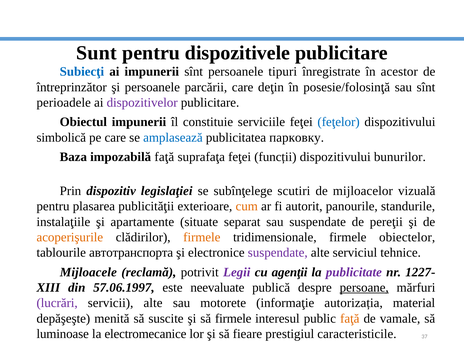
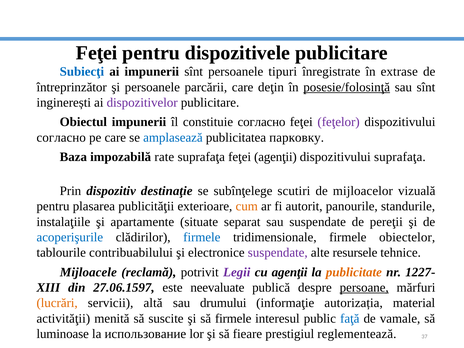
Sunt at (97, 53): Sunt -> Feţei
acestor: acestor -> extrase
posesie/folosinţă underline: none -> present
perioadele: perioadele -> inginerești
constituie serviciile: serviciile -> согласно
feţelor colour: blue -> purple
simbolică at (61, 137): simbolică -> согласно
impozabilă faţă: faţă -> rate
feţei funcții: funcții -> agenţii
dispozitivului bunurilor: bunurilor -> suprafaţa
legislaţiei: legislaţiei -> destinaţie
acoperişurile colour: orange -> blue
firmele at (202, 237) colour: orange -> blue
автотранспорта: автотранспорта -> contribuabilului
serviciul: serviciul -> resursele
publicitate colour: purple -> orange
57.06.1997: 57.06.1997 -> 27.06.1597
lucrări colour: purple -> orange
servicii alte: alte -> altă
motorete: motorete -> drumului
depăşeşte: depăşeşte -> activităţii
faţă at (350, 318) colour: orange -> blue
electromecanice: electromecanice -> использование
caracteristicile: caracteristicile -> reglementează
